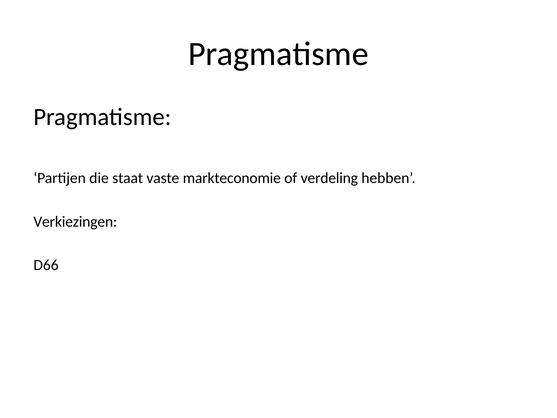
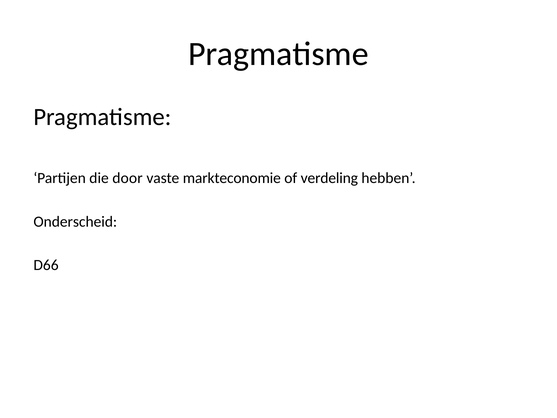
staat: staat -> door
Verkiezingen: Verkiezingen -> Onderscheid
